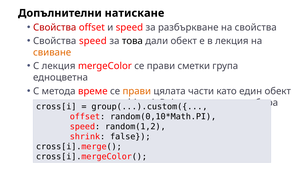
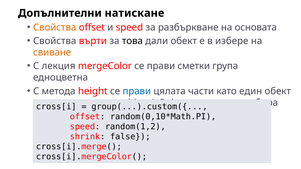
Свойства at (55, 27) colour: red -> orange
на свойства: свойства -> основата
Свойства speed: speed -> върти
в лекция: лекция -> избере
време: време -> height
прави at (137, 91) colour: orange -> blue
